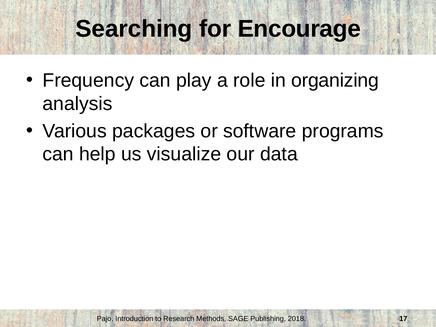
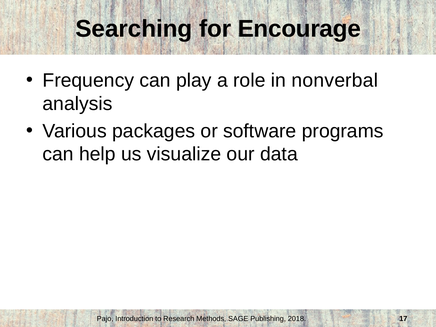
organizing: organizing -> nonverbal
